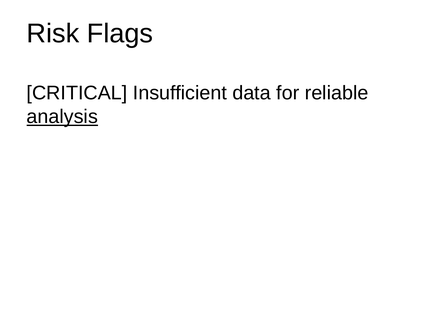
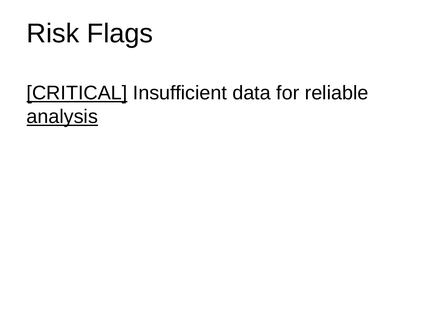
CRITICAL underline: none -> present
